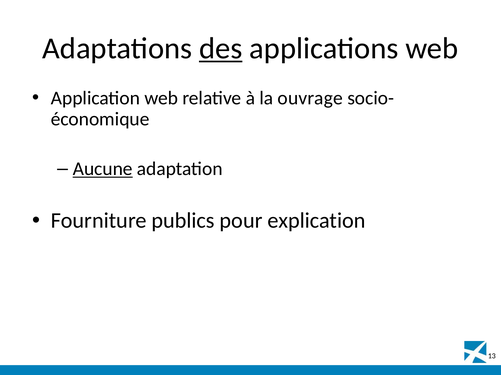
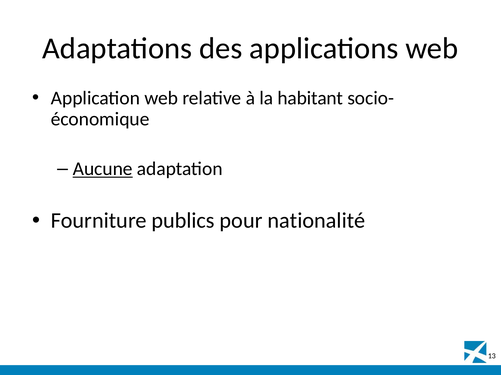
des underline: present -> none
ouvrage: ouvrage -> habitant
explication: explication -> nationalité
